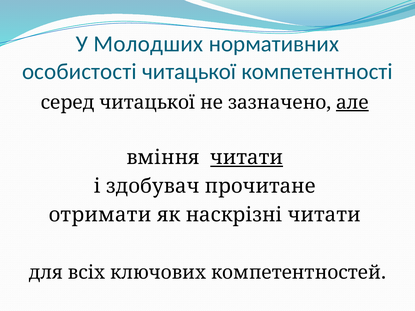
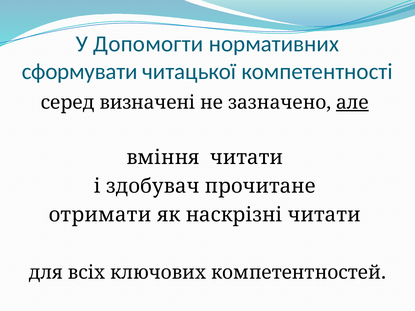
Молодших: Молодших -> Допомогти
особистості: особистості -> сформувати
серед читацької: читацької -> визначені
читати at (247, 158) underline: present -> none
